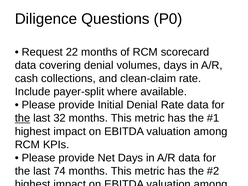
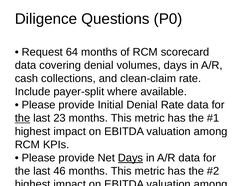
22: 22 -> 64
32: 32 -> 23
Days at (131, 158) underline: none -> present
74: 74 -> 46
